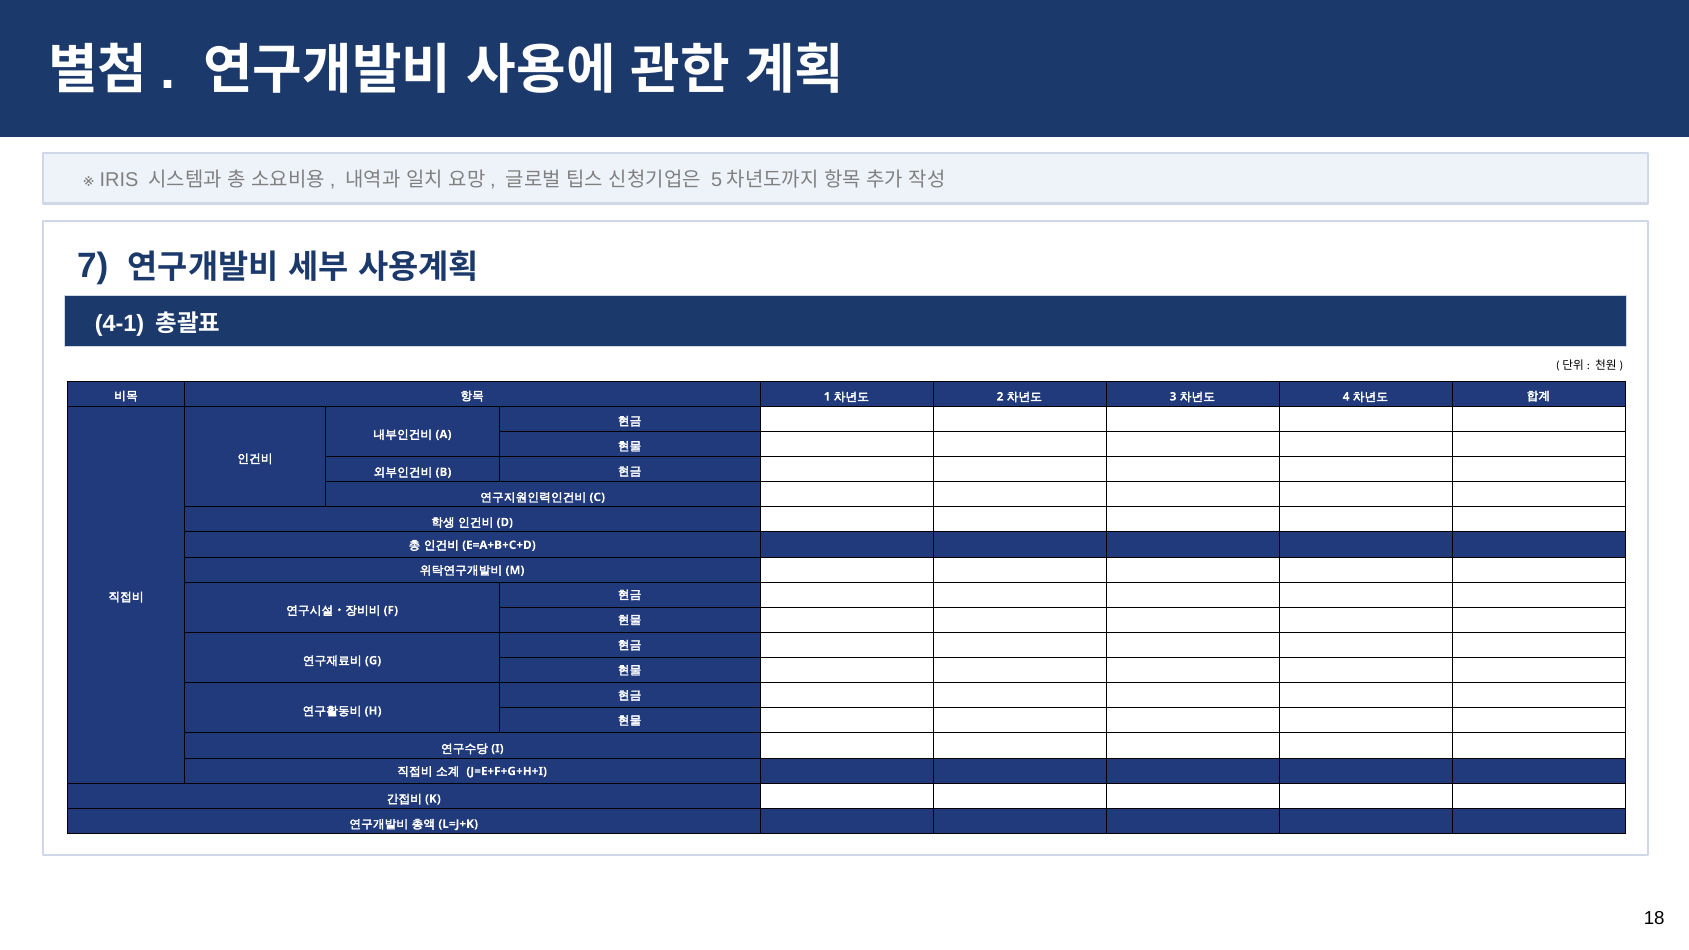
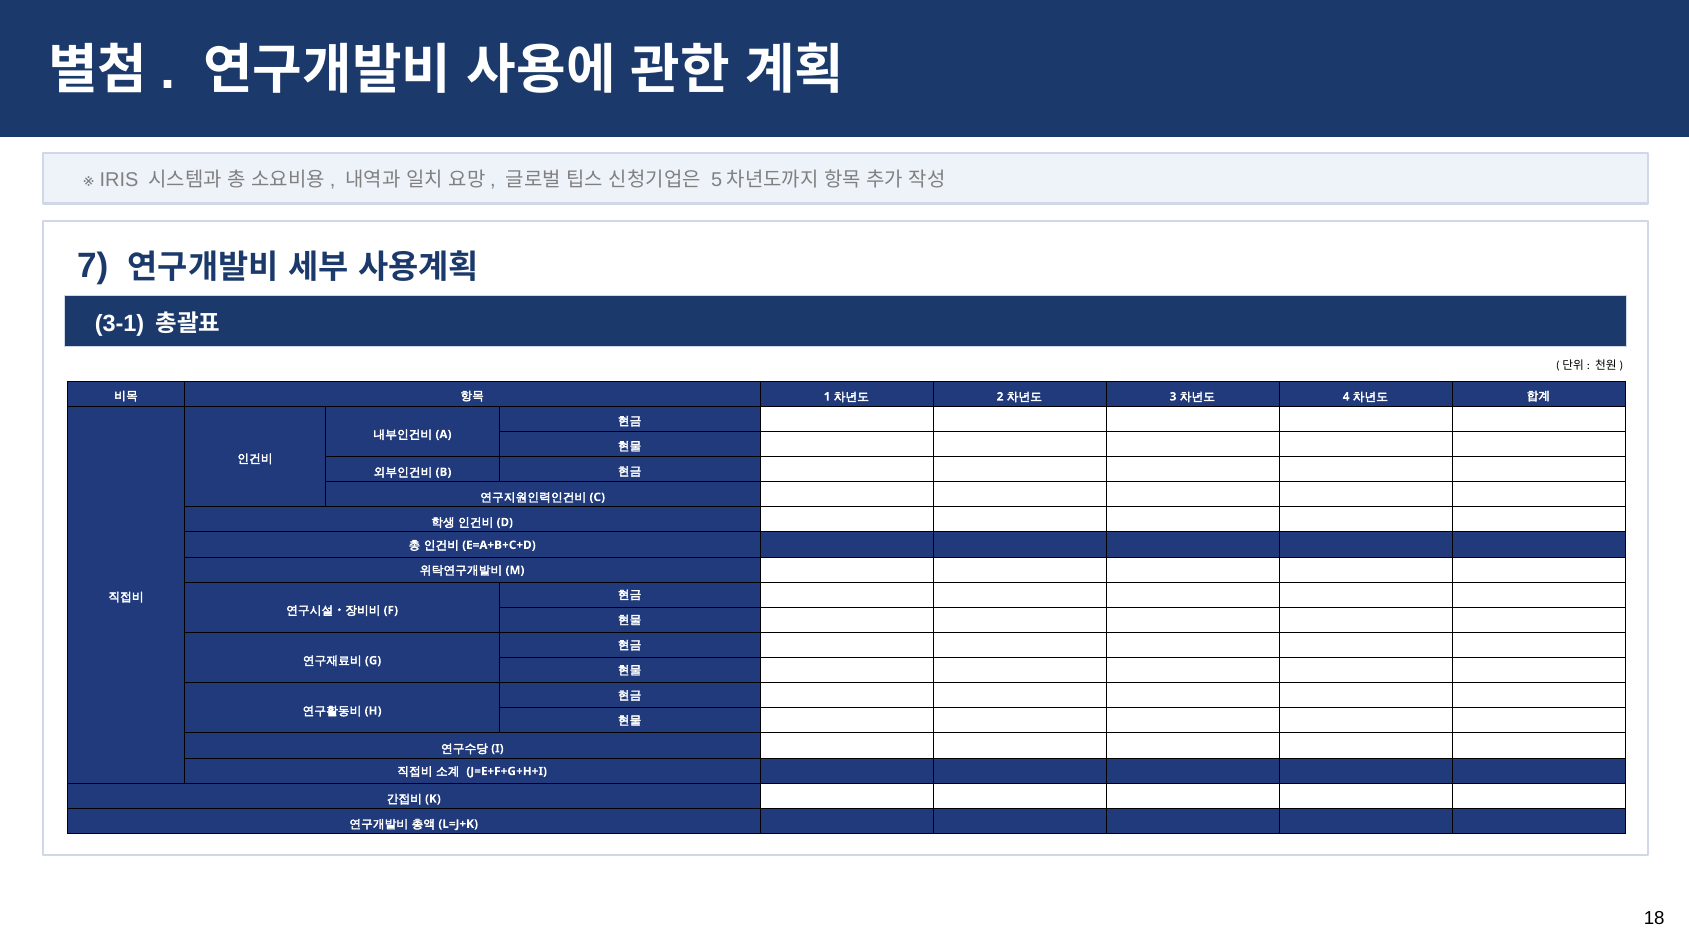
4-1: 4-1 -> 3-1
